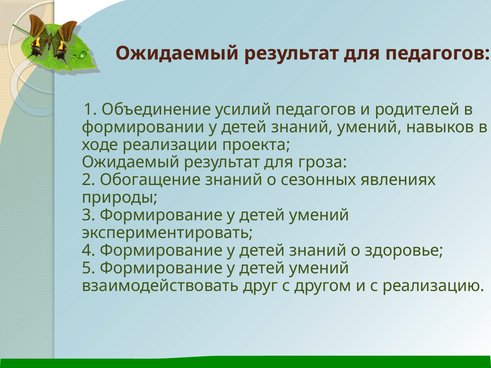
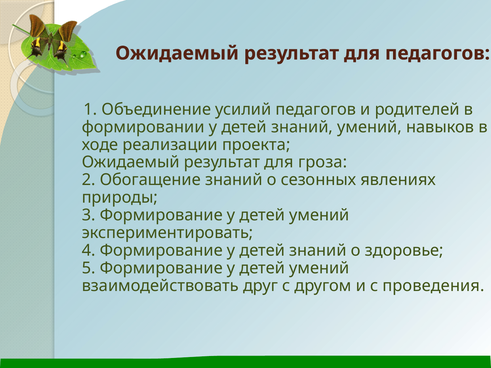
реализацию: реализацию -> проведения
